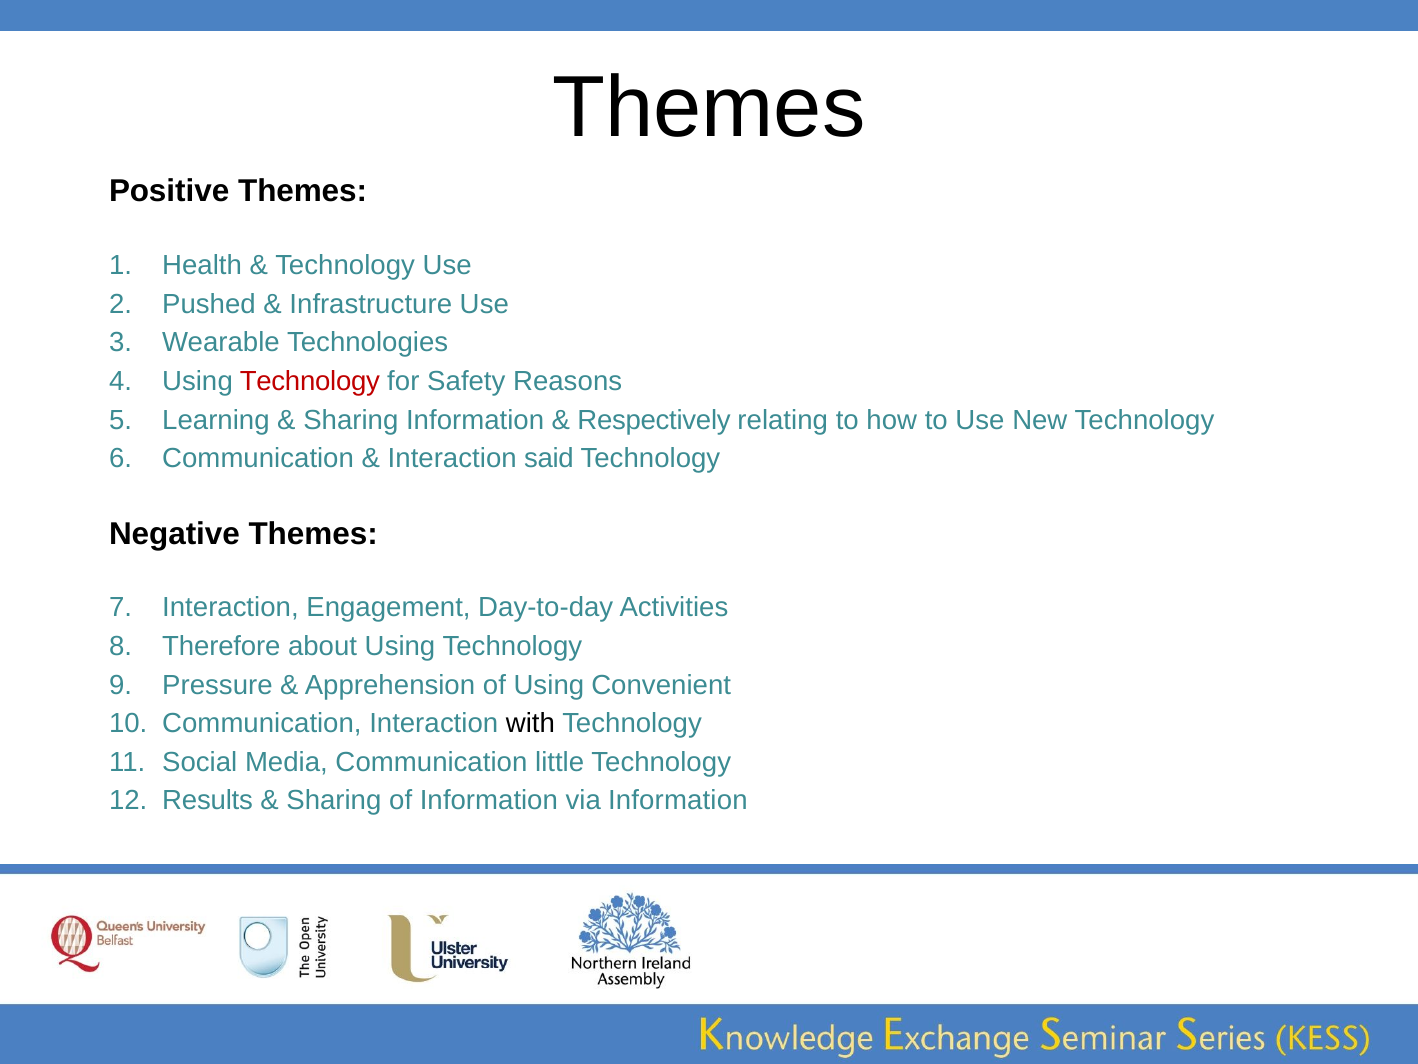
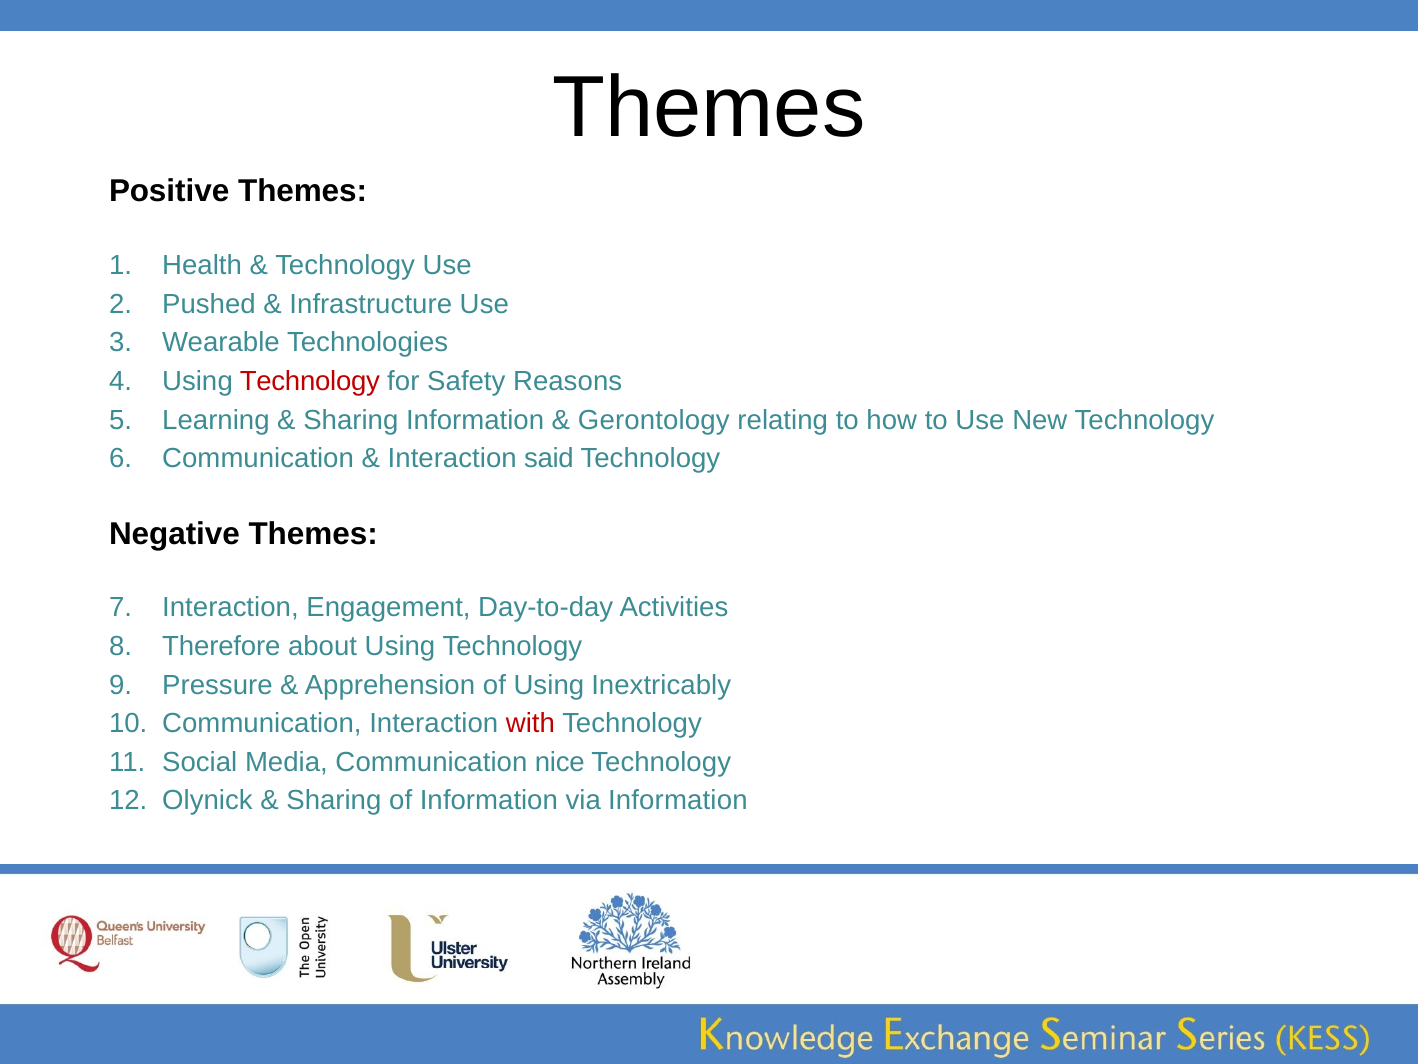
Respectively: Respectively -> Gerontology
Convenient: Convenient -> Inextricably
with colour: black -> red
little: little -> nice
Results: Results -> Olynick
